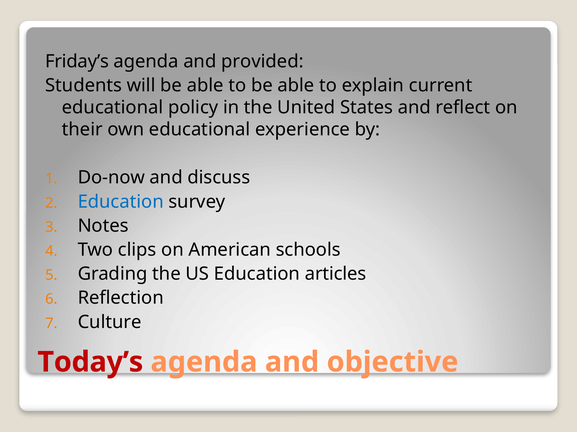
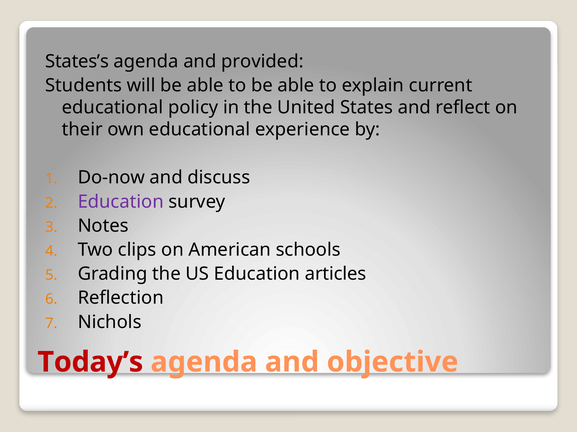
Friday’s: Friday’s -> States’s
Education at (121, 202) colour: blue -> purple
Culture: Culture -> Nichols
